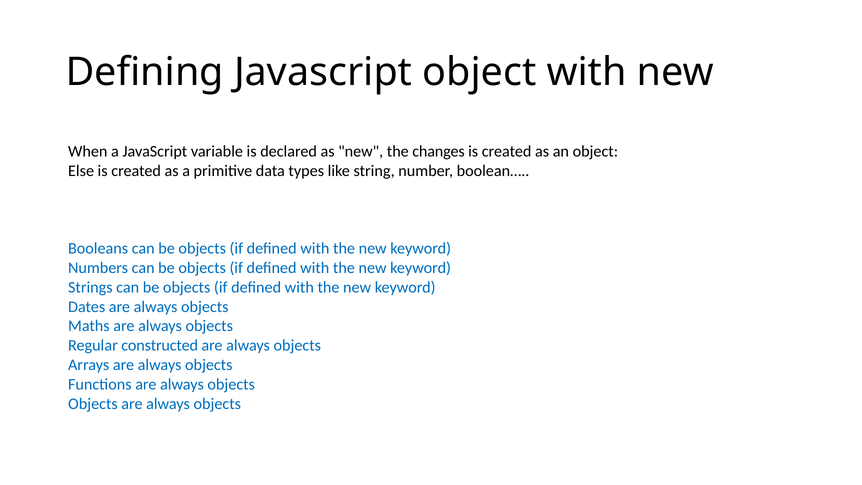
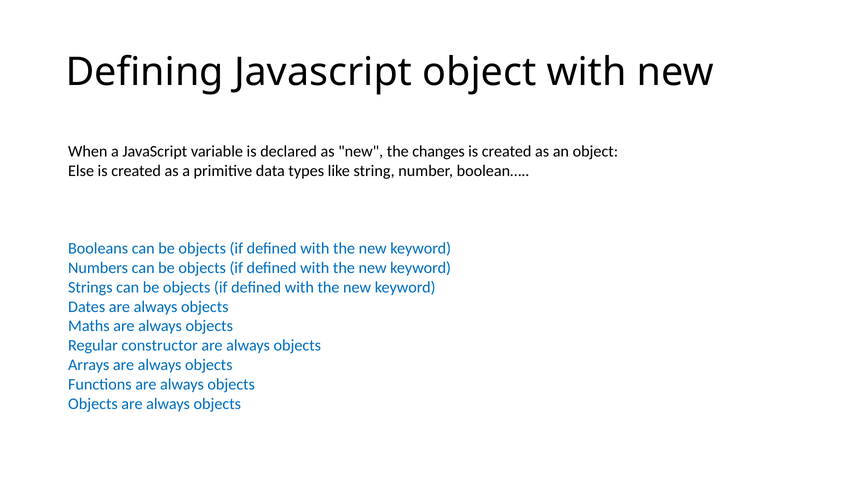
constructed: constructed -> constructor
